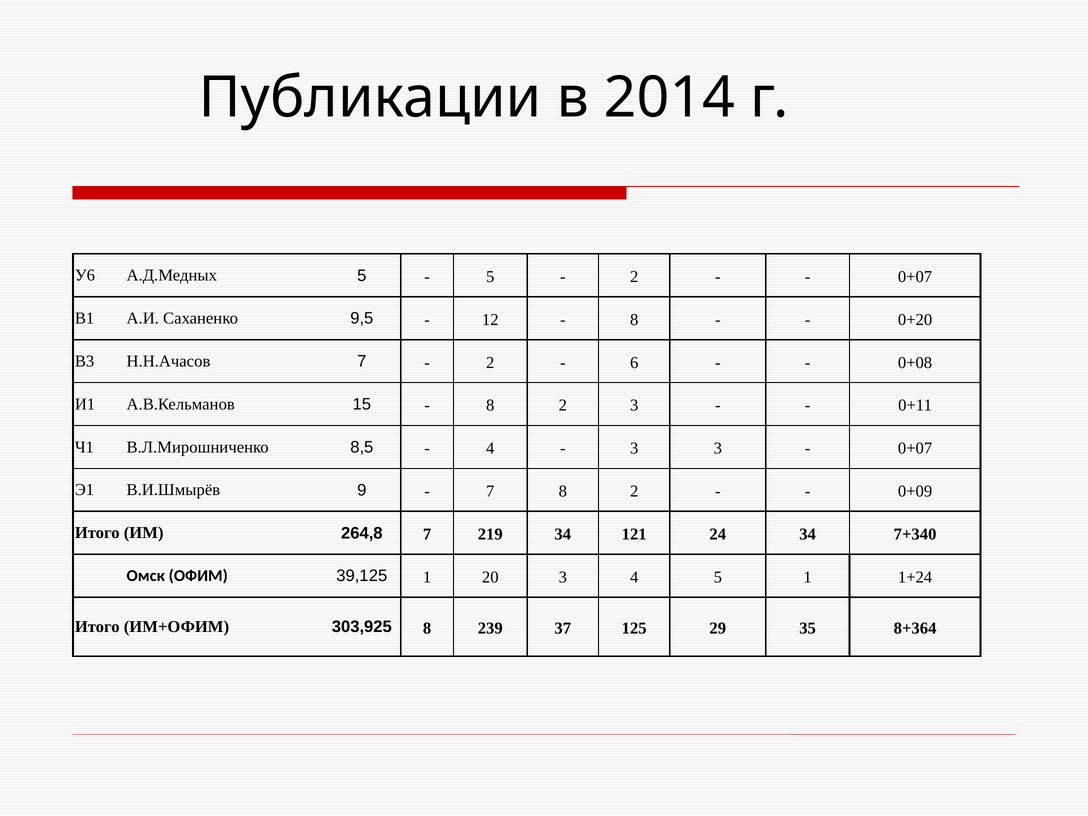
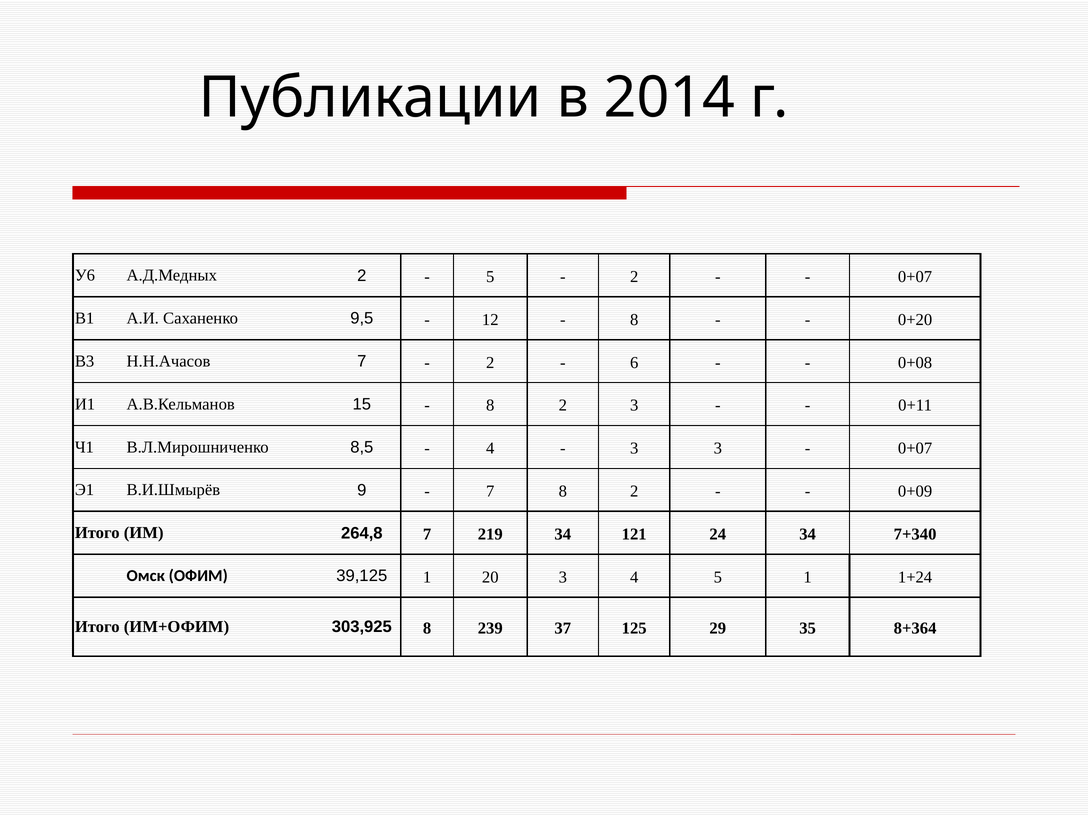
А.Д.Медных 5: 5 -> 2
